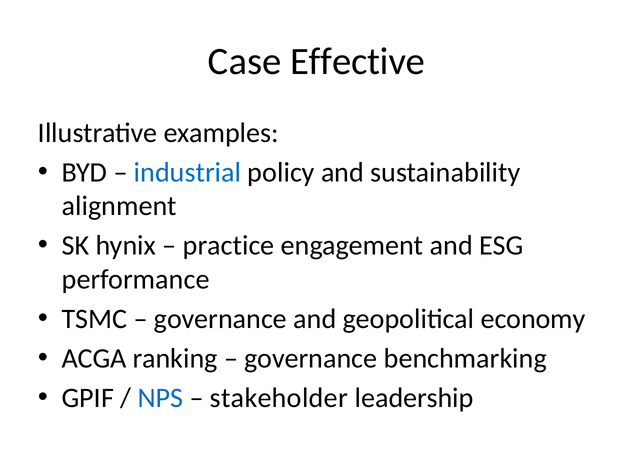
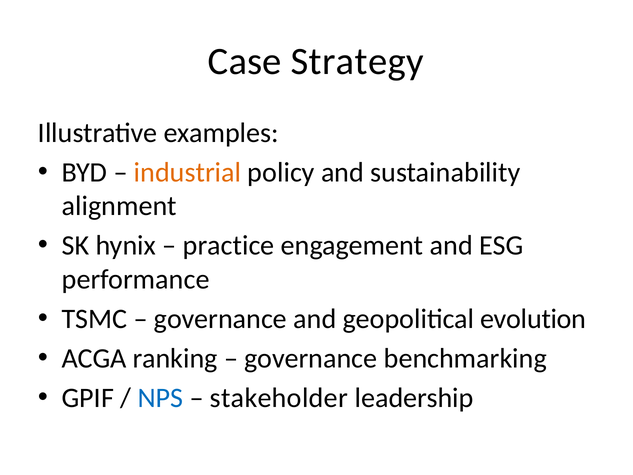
Effective: Effective -> Strategy
industrial colour: blue -> orange
economy: economy -> evolution
